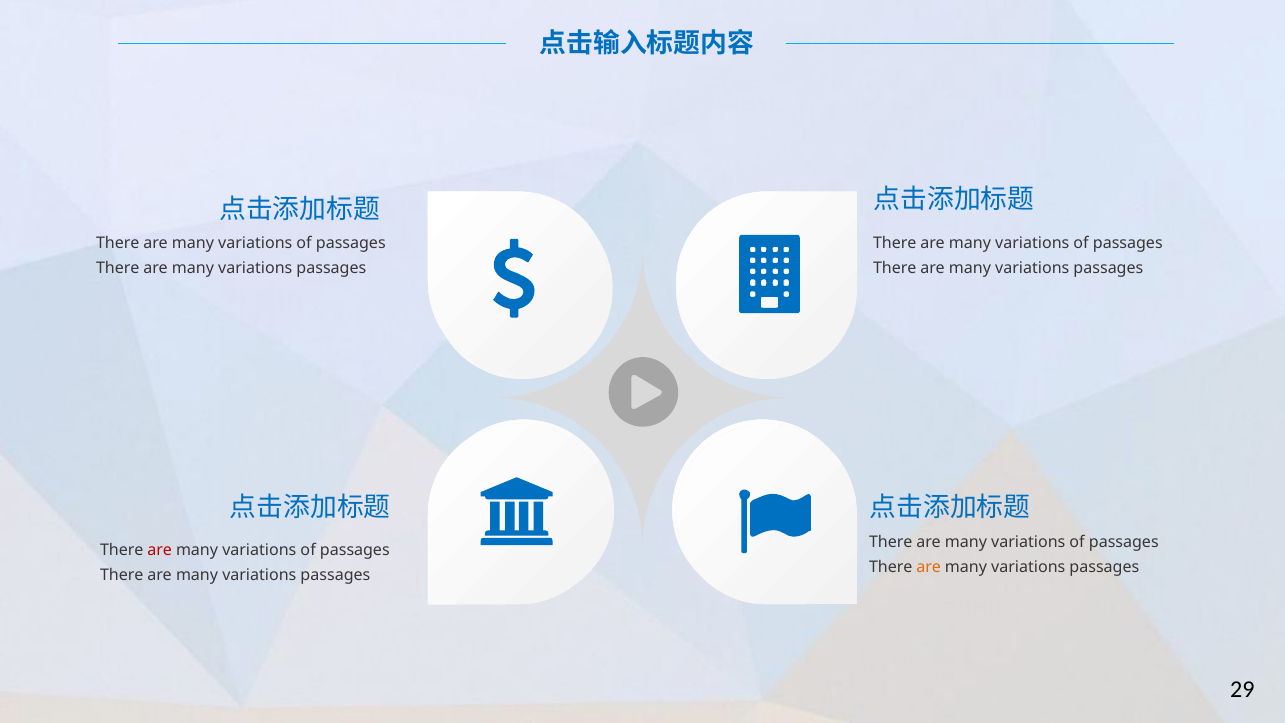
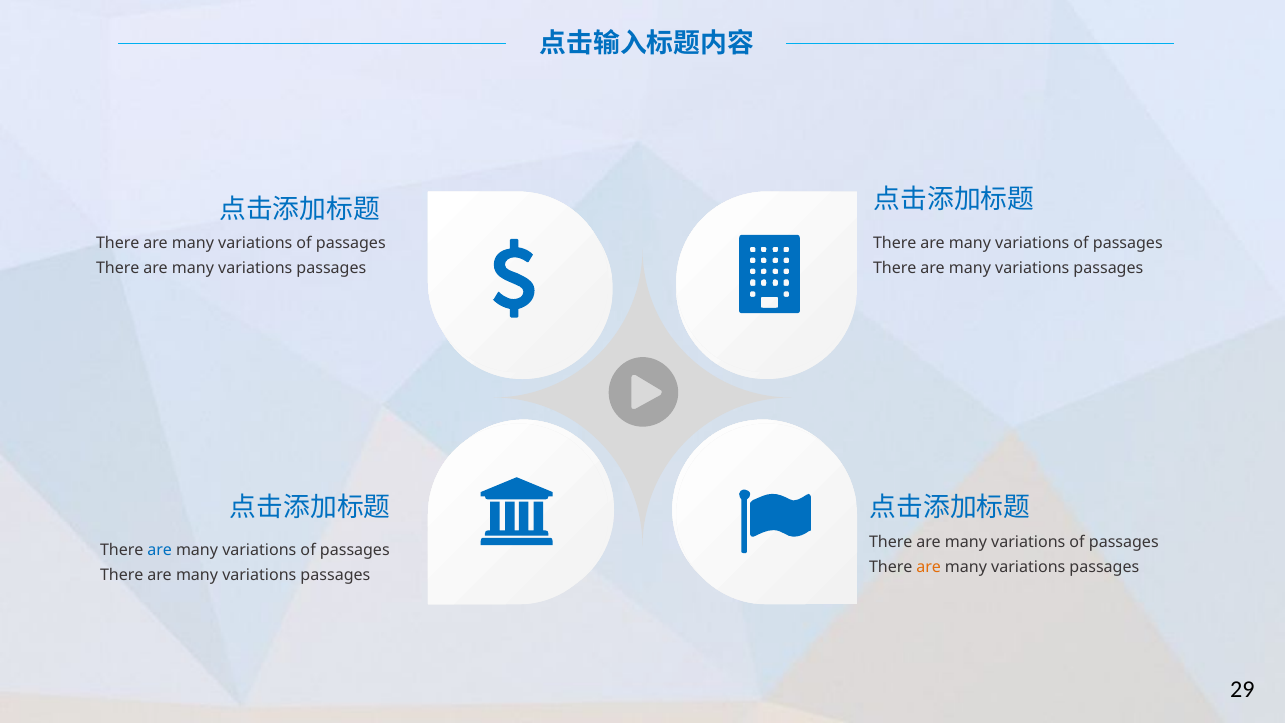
are at (160, 550) colour: red -> blue
